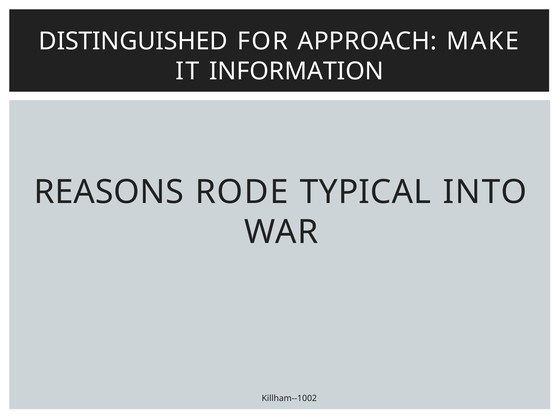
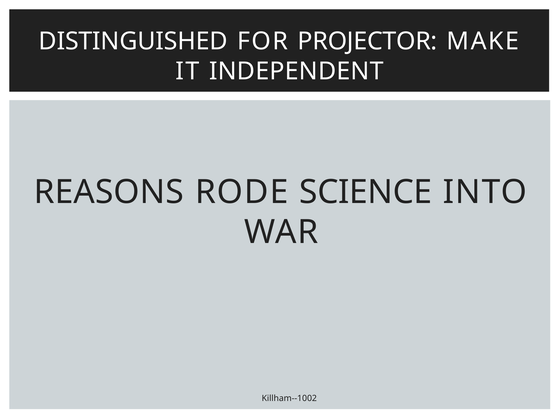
APPROACH: APPROACH -> PROJECTOR
INFORMATION: INFORMATION -> INDEPENDENT
TYPICAL: TYPICAL -> SCIENCE
